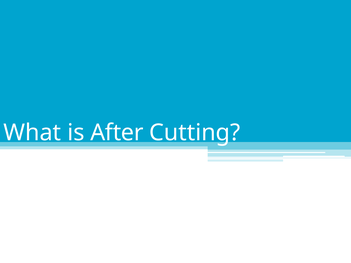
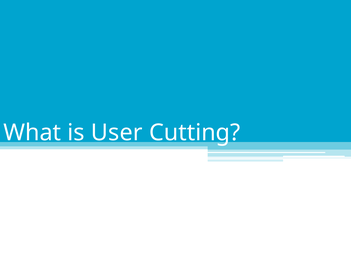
After: After -> User
